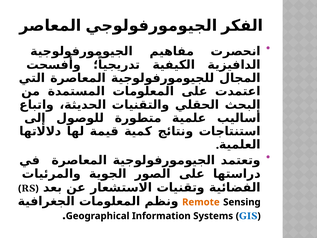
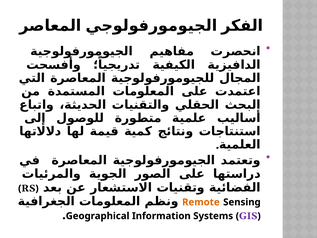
GIS colour: blue -> purple
